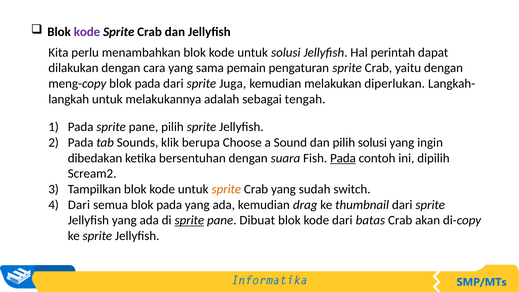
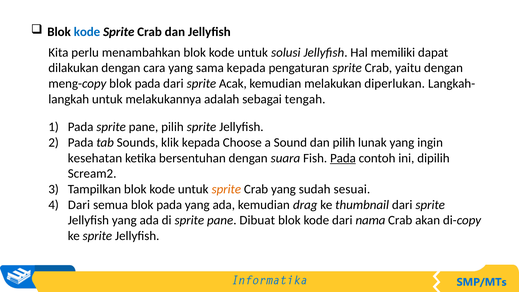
kode at (87, 32) colour: purple -> blue
perintah: perintah -> memiliki
sama pemain: pemain -> kepada
Juga: Juga -> Acak
klik berupa: berupa -> kepada
pilih solusi: solusi -> lunak
dibedakan: dibedakan -> kesehatan
switch: switch -> sesuai
sprite at (189, 220) underline: present -> none
batas: batas -> nama
